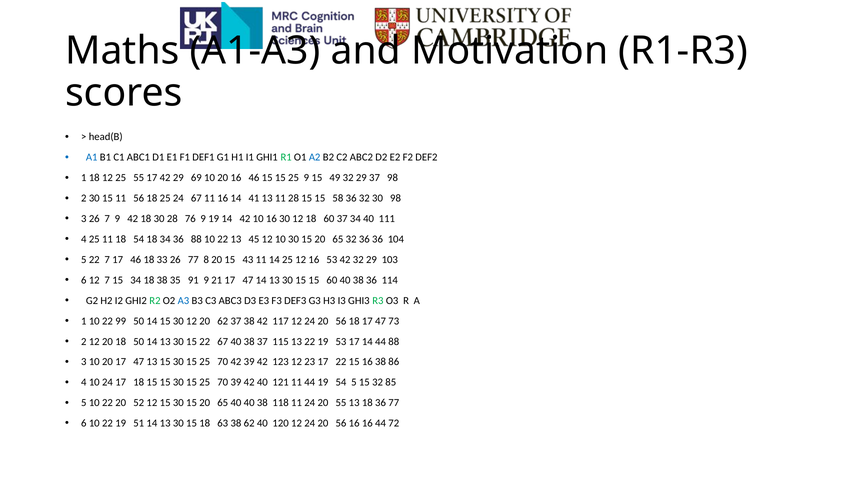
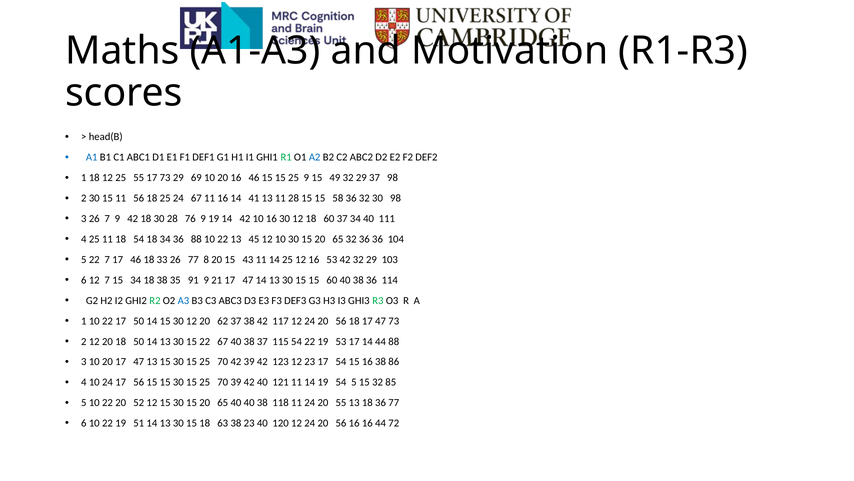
17 42: 42 -> 73
22 99: 99 -> 17
115 13: 13 -> 54
17 22: 22 -> 54
17 18: 18 -> 56
121 11 44: 44 -> 14
38 62: 62 -> 23
